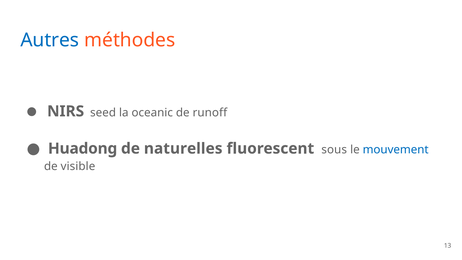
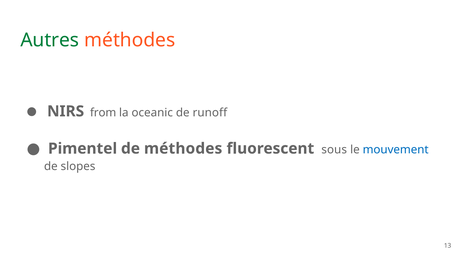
Autres colour: blue -> green
seed: seed -> from
Huadong: Huadong -> Pimentel
de naturelles: naturelles -> méthodes
visible: visible -> slopes
